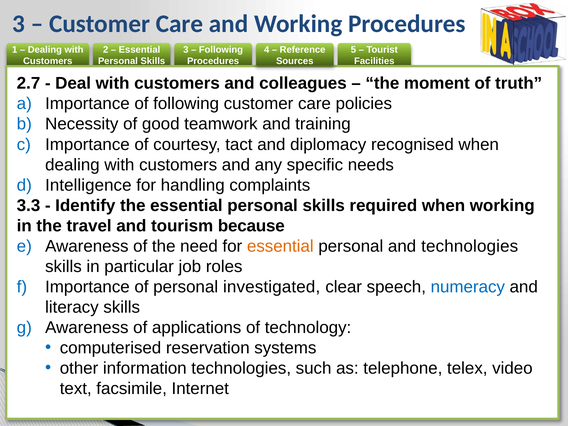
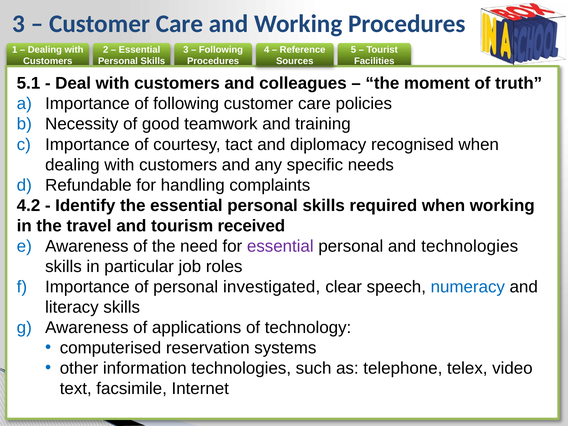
2.7: 2.7 -> 5.1
Intelligence: Intelligence -> Refundable
3.3: 3.3 -> 4.2
because: because -> received
essential at (280, 246) colour: orange -> purple
